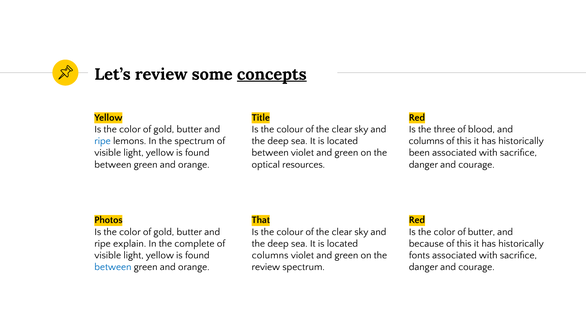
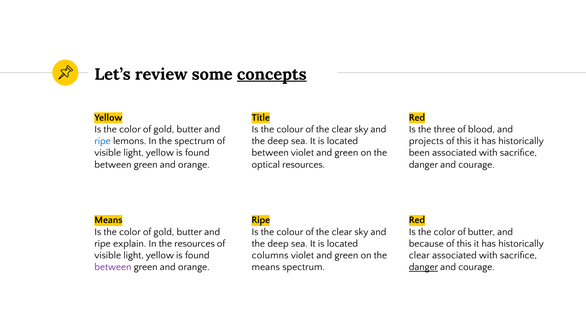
columns at (426, 141): columns -> projects
Photos at (108, 220): Photos -> Means
That at (261, 220): That -> Ripe
the complete: complete -> resources
fonts at (419, 255): fonts -> clear
between at (113, 267) colour: blue -> purple
review at (266, 267): review -> means
danger at (423, 267) underline: none -> present
